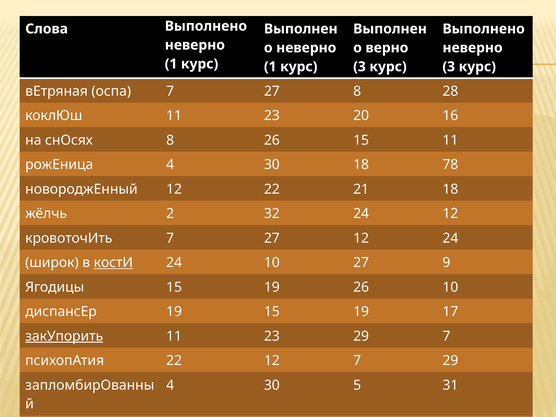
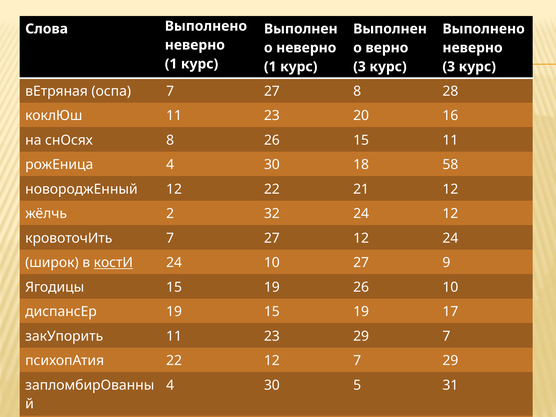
78: 78 -> 58
21 18: 18 -> 12
закУпорить underline: present -> none
